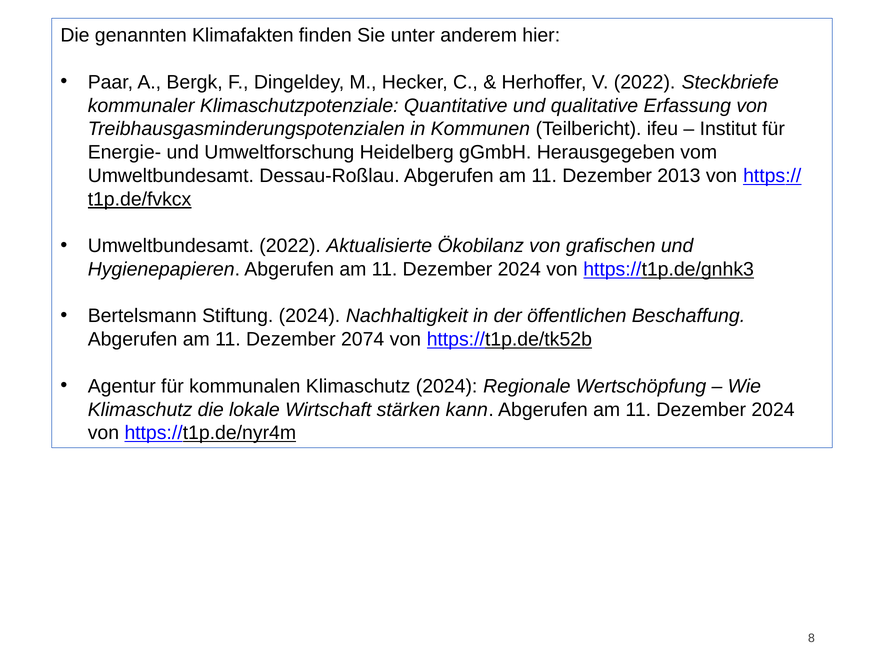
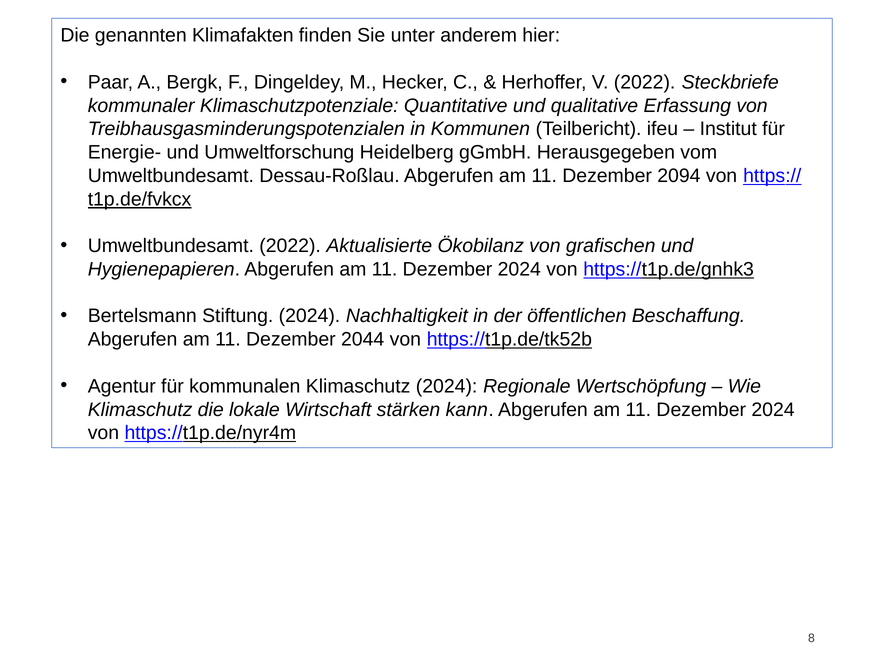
2013: 2013 -> 2094
2074: 2074 -> 2044
